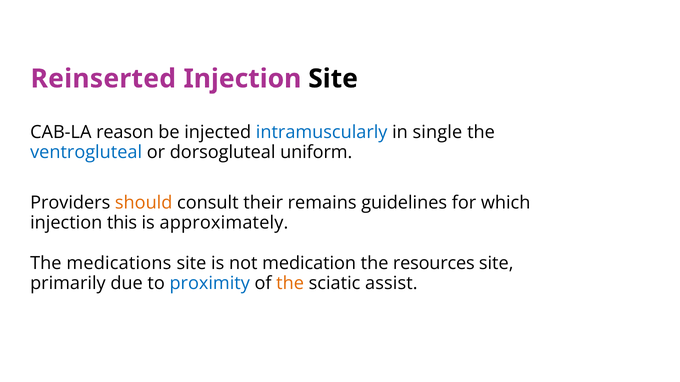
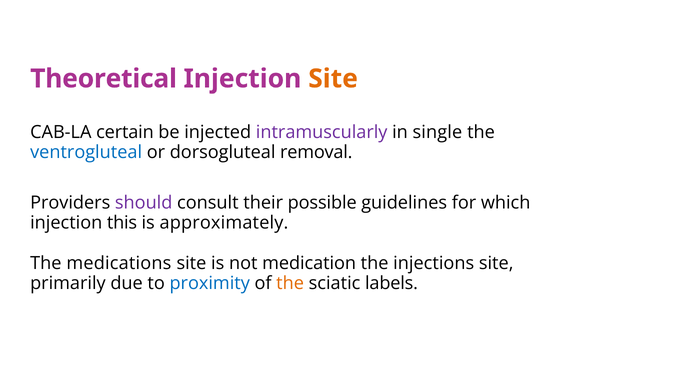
Reinserted: Reinserted -> Theoretical
Site at (333, 79) colour: black -> orange
reason: reason -> certain
intramuscularly colour: blue -> purple
uniform: uniform -> removal
should colour: orange -> purple
remains: remains -> possible
resources: resources -> injections
assist: assist -> labels
